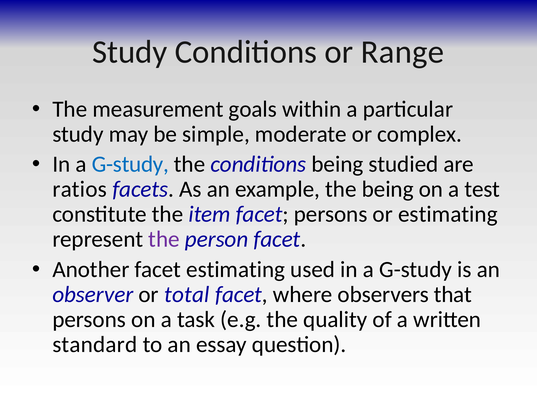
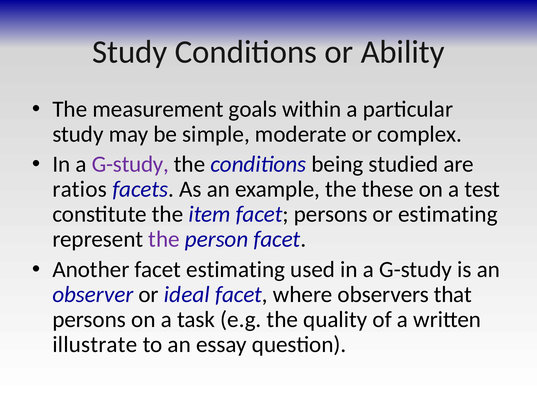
Range: Range -> Ability
G-study at (130, 164) colour: blue -> purple
the being: being -> these
total: total -> ideal
standard: standard -> illustrate
